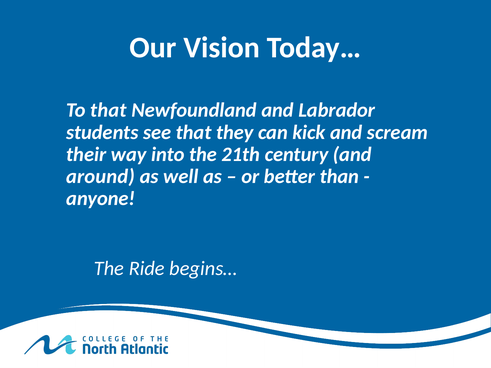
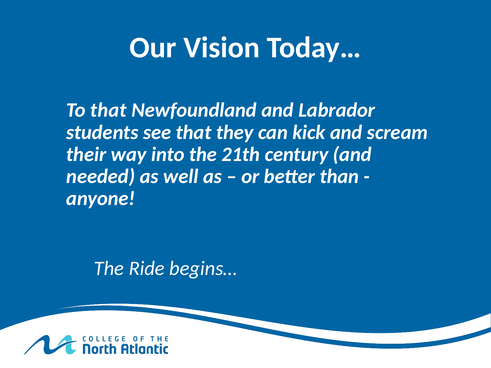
around: around -> needed
